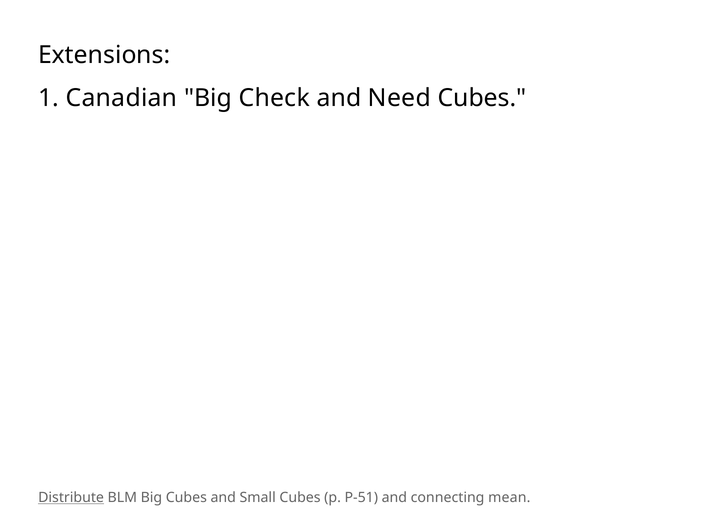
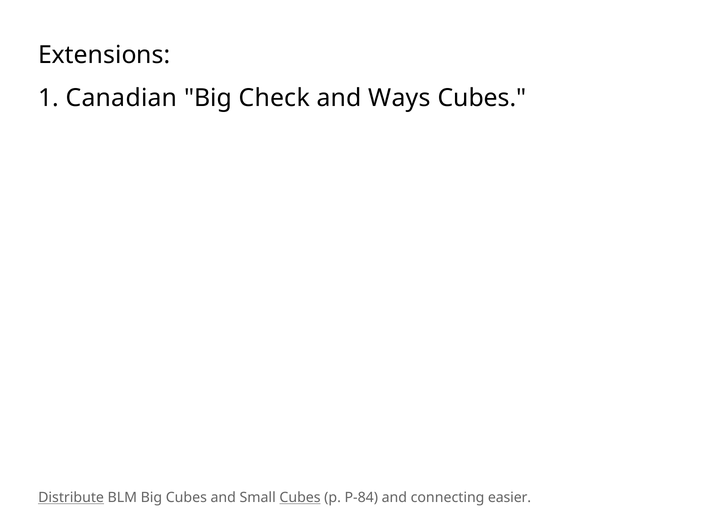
Need: Need -> Ways
Cubes at (300, 497) underline: none -> present
P-51: P-51 -> P-84
mean: mean -> easier
